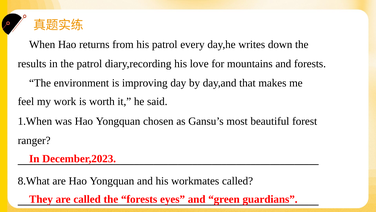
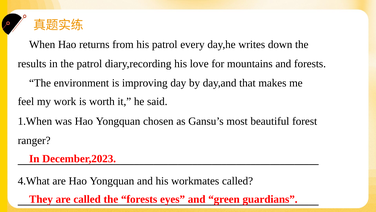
8.What: 8.What -> 4.What
